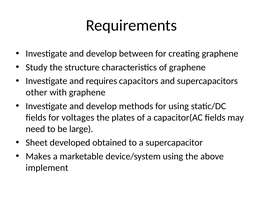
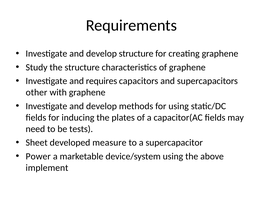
develop between: between -> structure
voltages: voltages -> inducing
large: large -> tests
obtained: obtained -> measure
Makes: Makes -> Power
